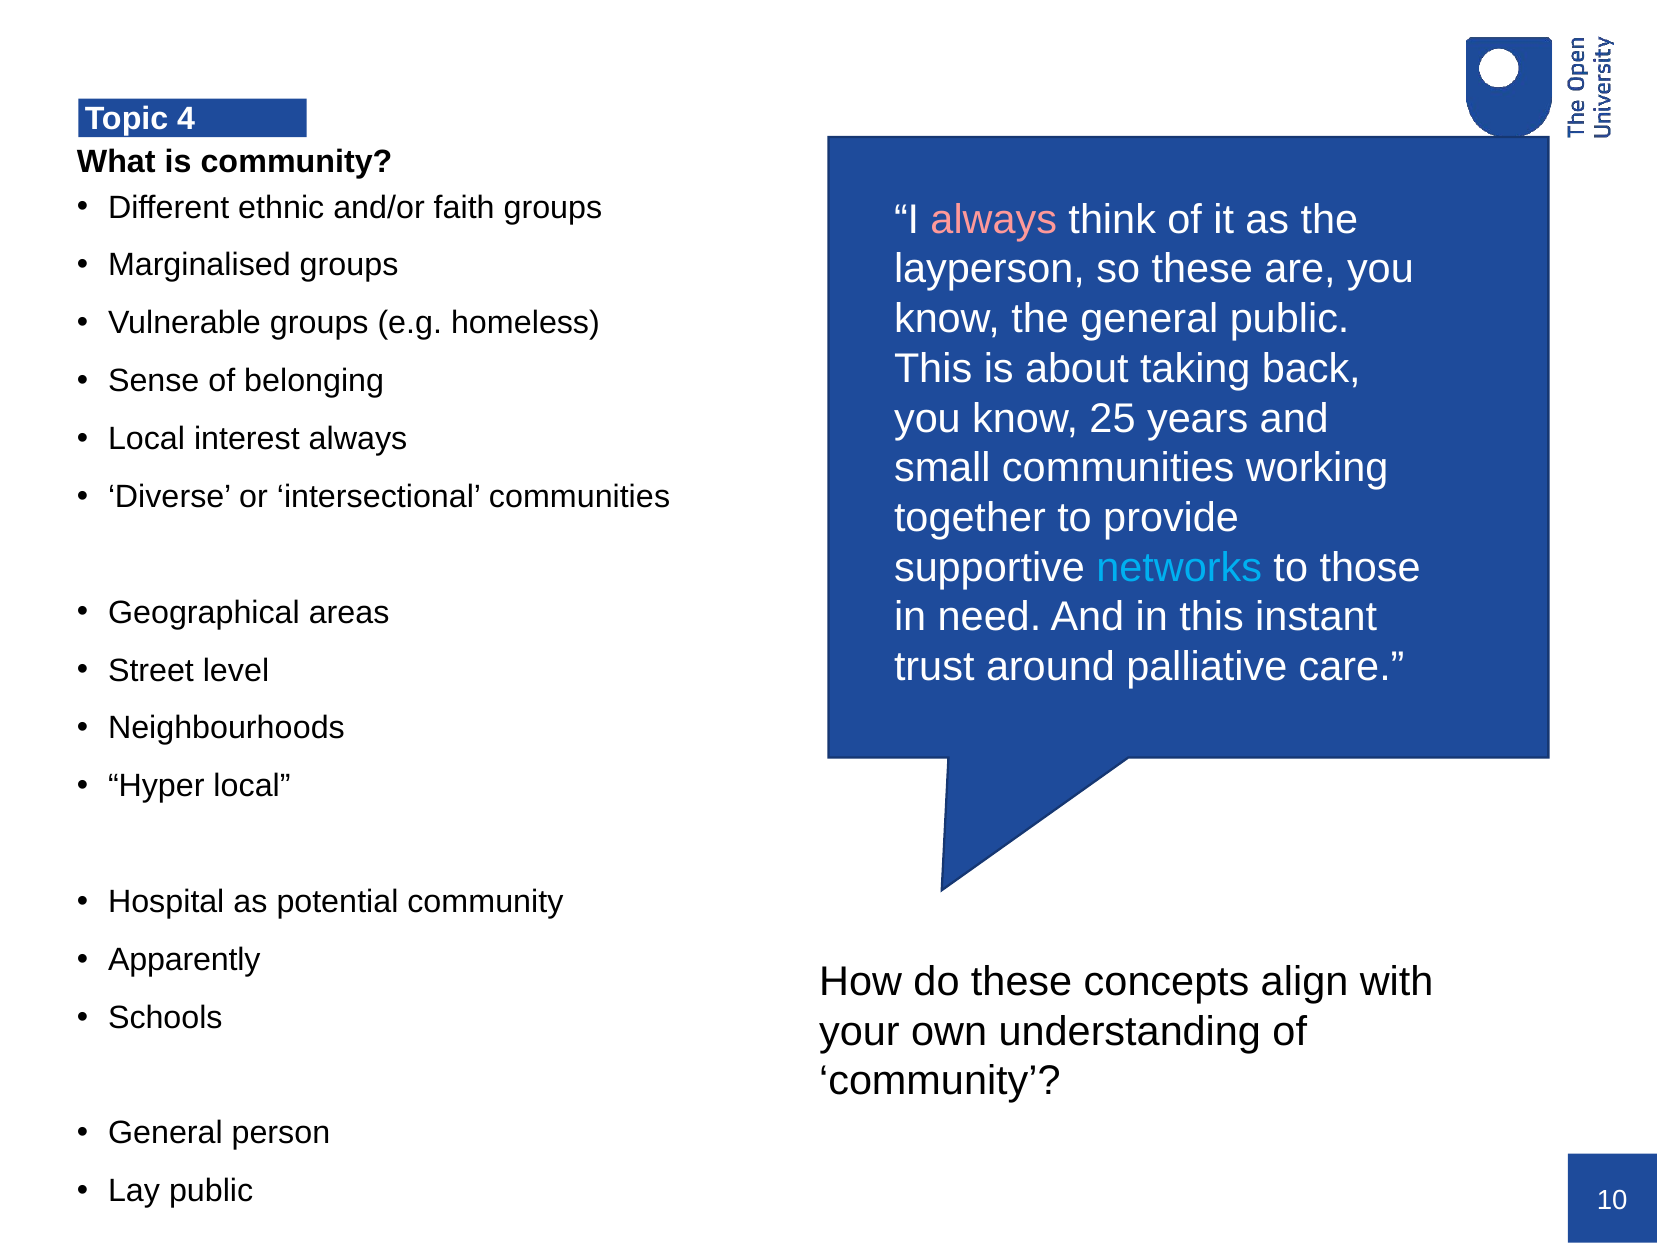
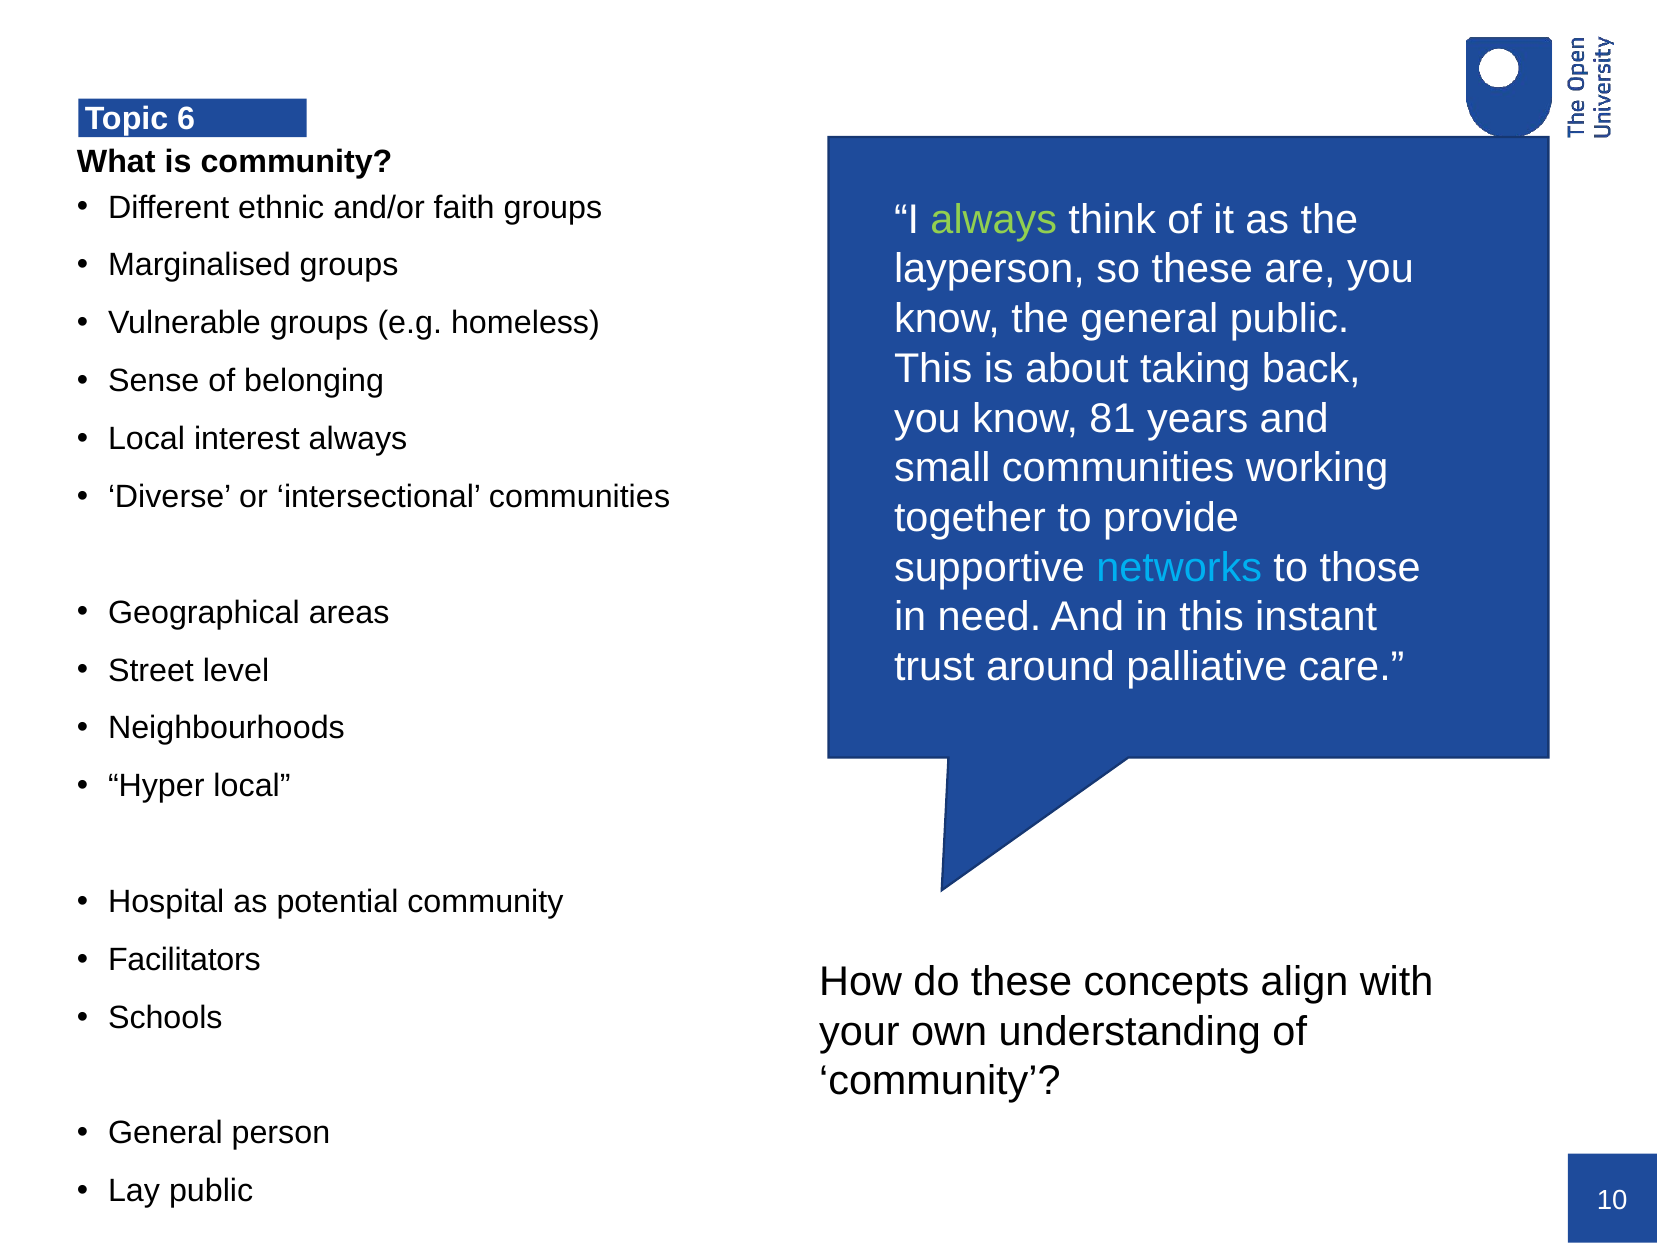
4: 4 -> 6
always at (994, 219) colour: pink -> light green
25: 25 -> 81
Apparently: Apparently -> Facilitators
